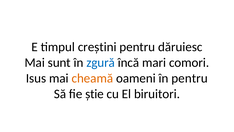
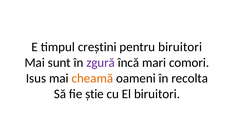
pentru dăruiesc: dăruiesc -> biruitori
zgură colour: blue -> purple
în pentru: pentru -> recolta
